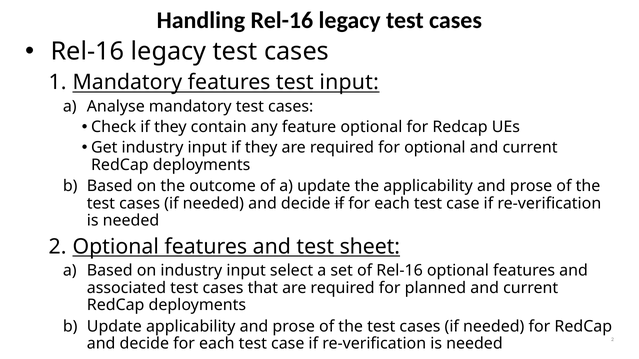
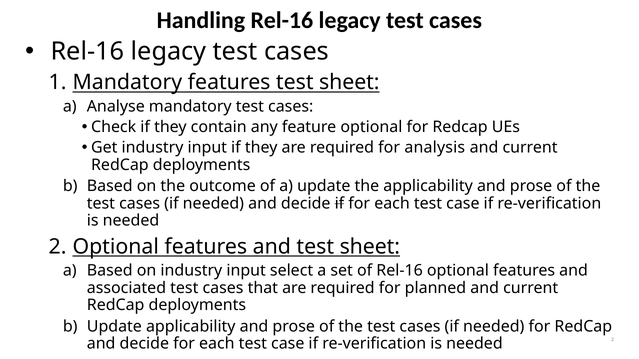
features test input: input -> sheet
for optional: optional -> analysis
